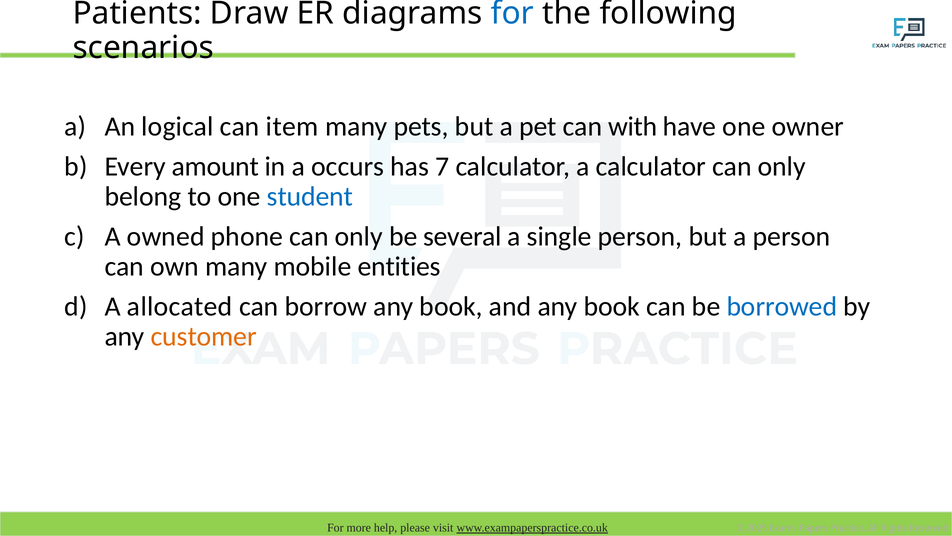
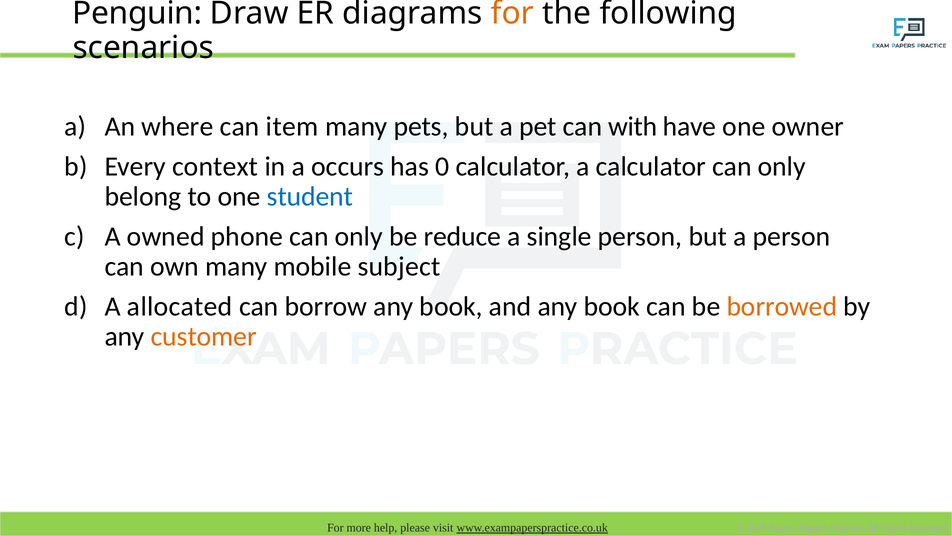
Patients: Patients -> Penguin
for at (512, 13) colour: blue -> orange
logical: logical -> where
amount: amount -> context
7: 7 -> 0
several: several -> reduce
entities: entities -> subject
borrowed colour: blue -> orange
